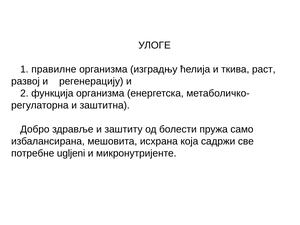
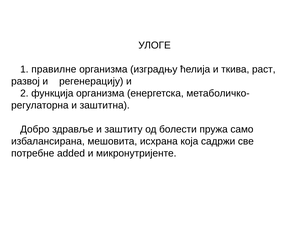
ugljeni: ugljeni -> added
